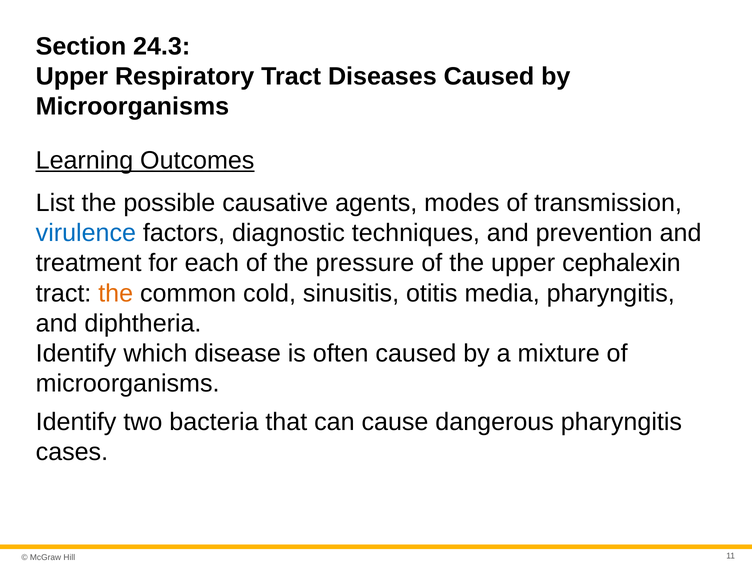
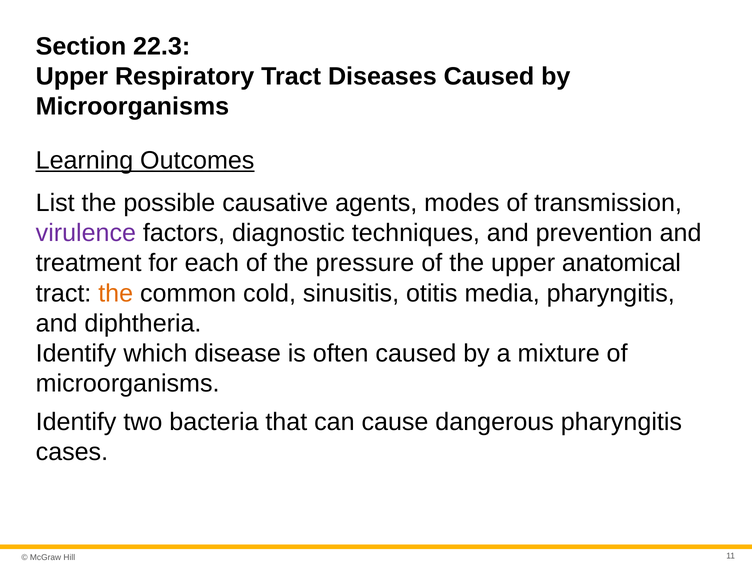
24.3: 24.3 -> 22.3
virulence colour: blue -> purple
cephalexin: cephalexin -> anatomical
